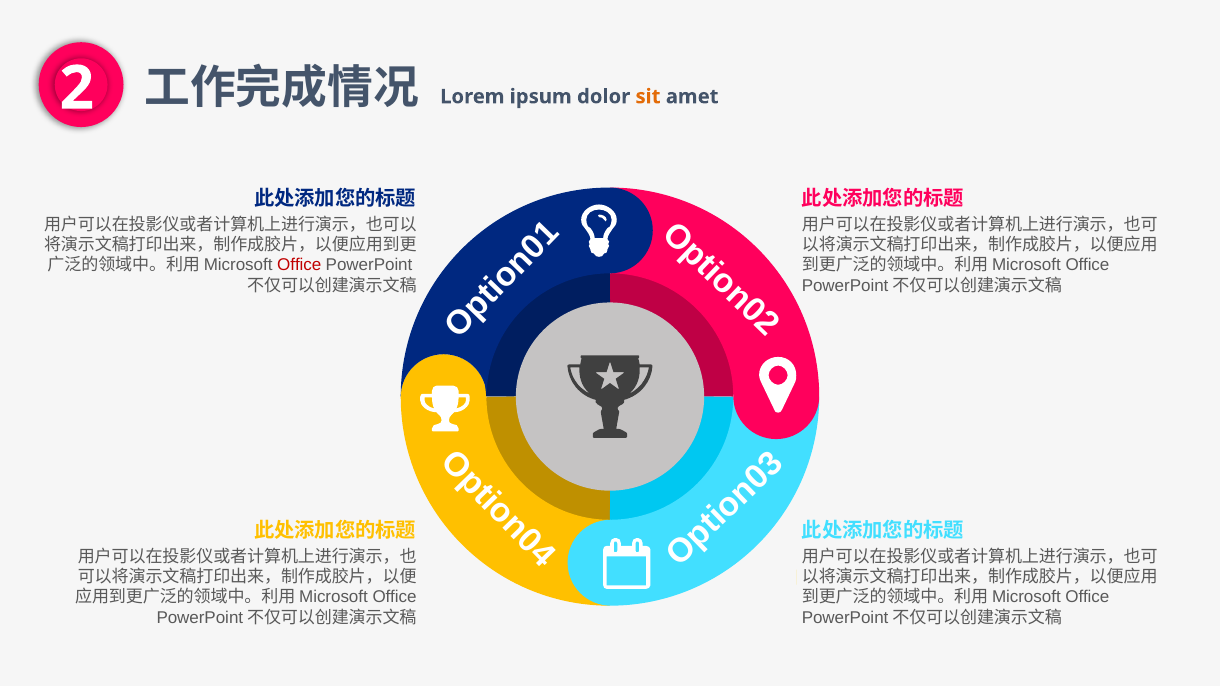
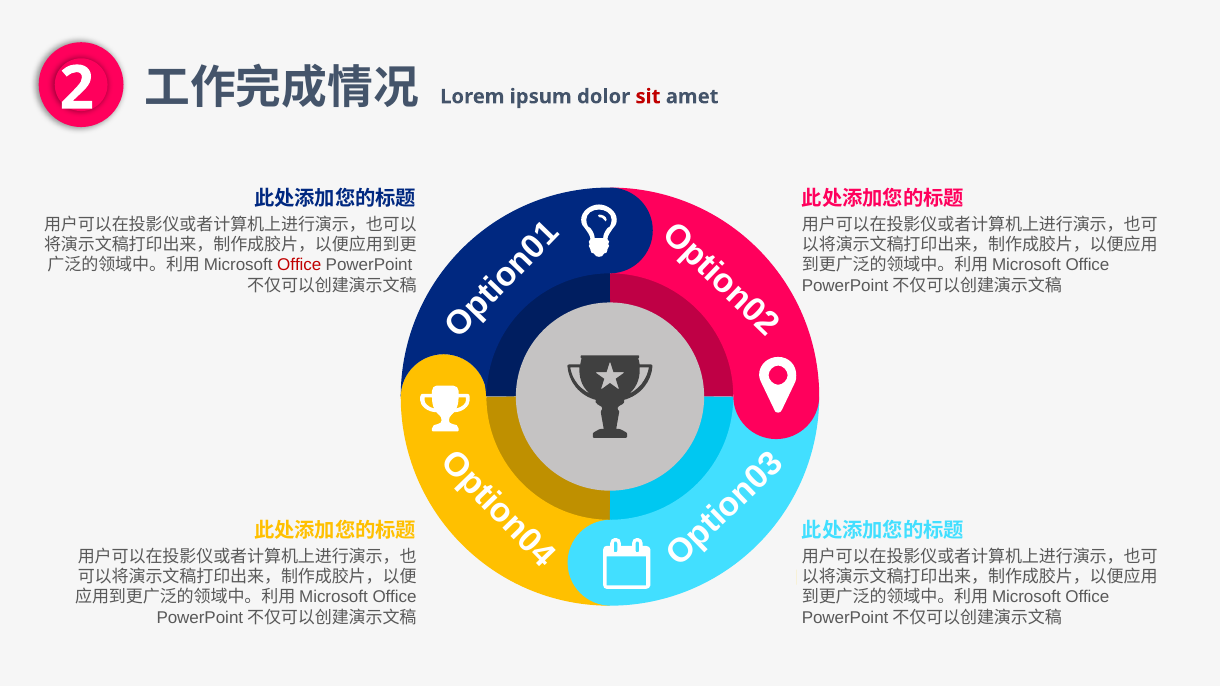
sit colour: orange -> red
